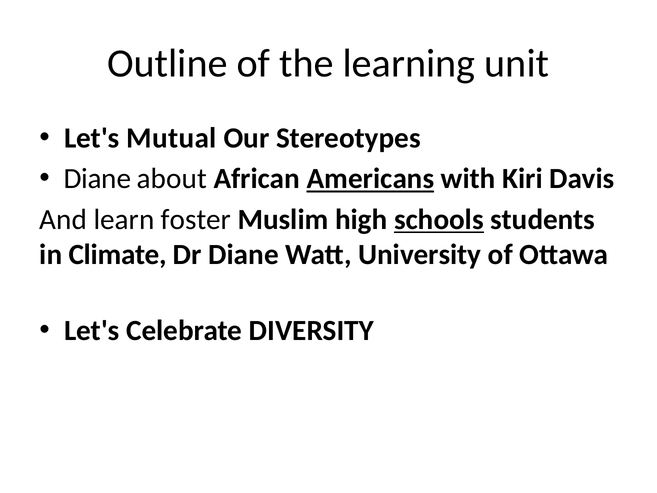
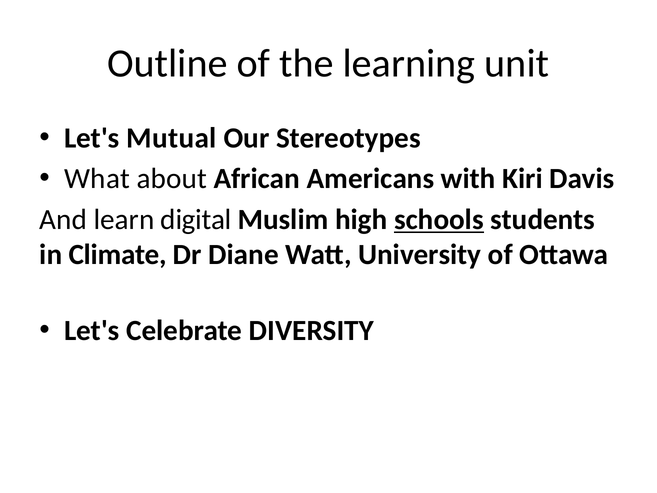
Diane at (97, 179): Diane -> What
Americans underline: present -> none
foster: foster -> digital
